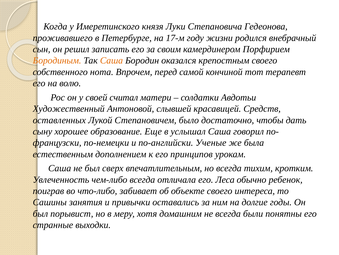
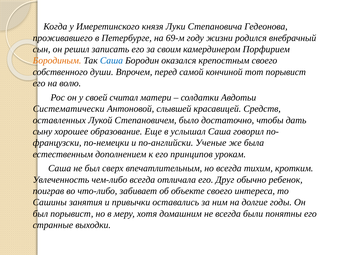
17-м: 17-м -> 69-м
Саша at (111, 60) colour: orange -> blue
нота: нота -> души
тот терапевт: терапевт -> порывист
Художественный: Художественный -> Систематически
Леса: Леса -> Друг
